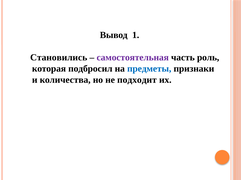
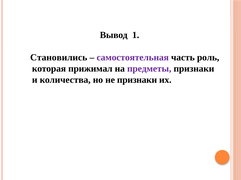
подбросил: подбросил -> прижимал
предметы colour: blue -> purple
не подходит: подходит -> признаки
